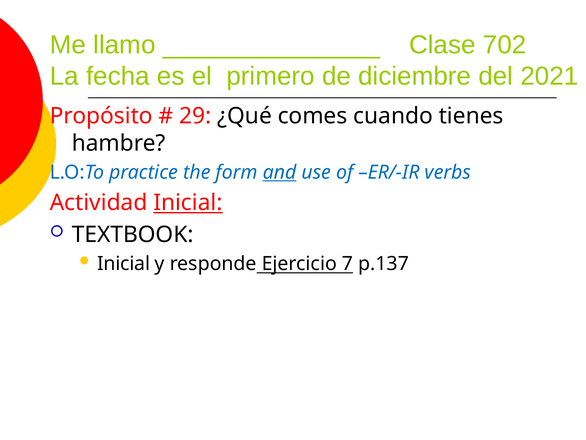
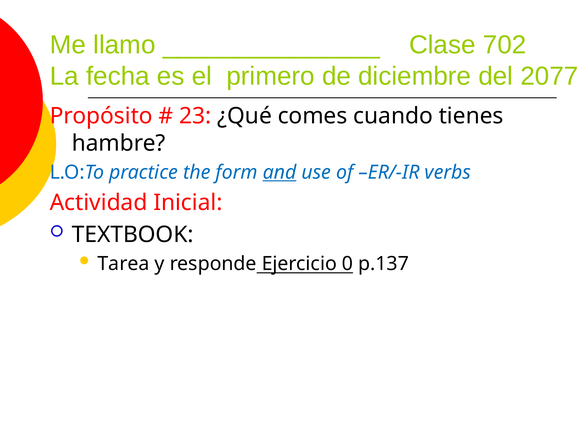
2021: 2021 -> 2077
29: 29 -> 23
Inicial at (188, 202) underline: present -> none
Inicial at (124, 264): Inicial -> Tarea
7: 7 -> 0
